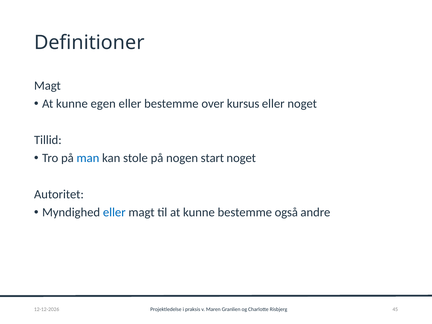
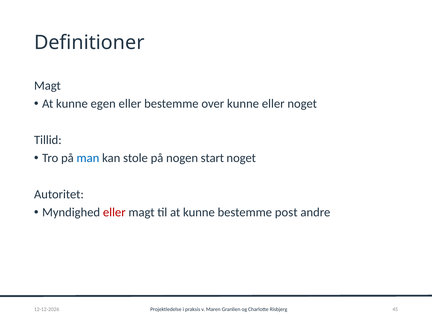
over kursus: kursus -> kunne
eller at (114, 212) colour: blue -> red
også: også -> post
